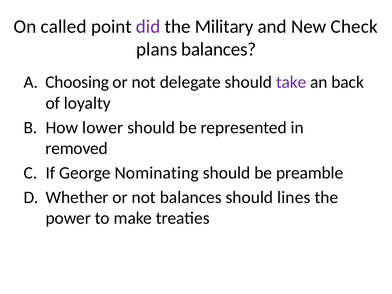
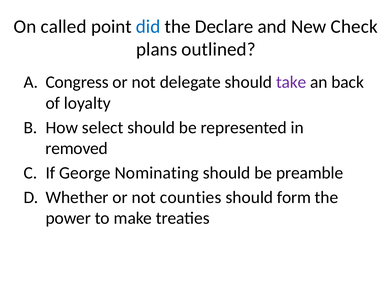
did colour: purple -> blue
Military: Military -> Declare
plans balances: balances -> outlined
Choosing: Choosing -> Congress
lower: lower -> select
not balances: balances -> counties
lines: lines -> form
